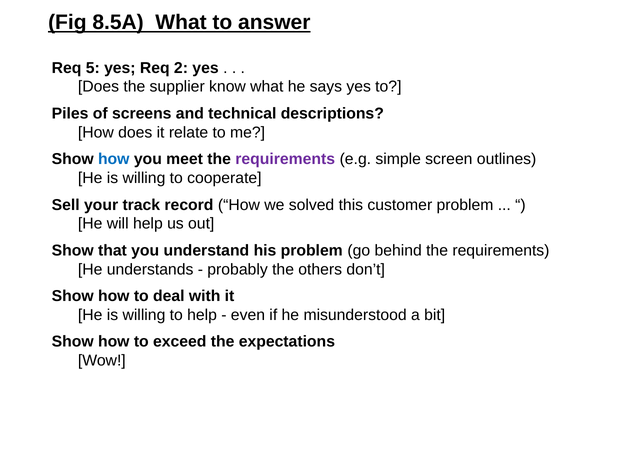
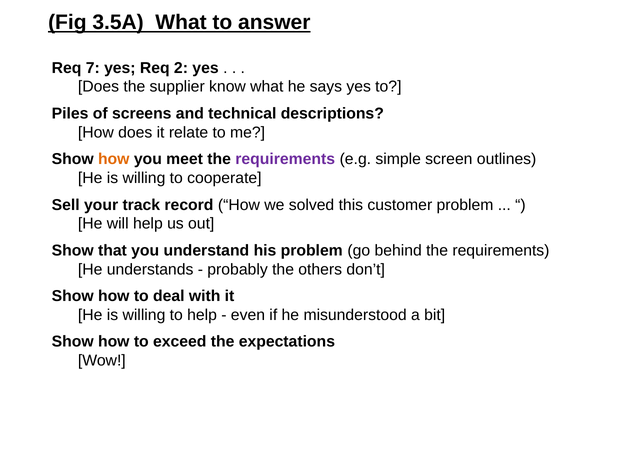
8.5A: 8.5A -> 3.5A
5: 5 -> 7
how at (114, 159) colour: blue -> orange
